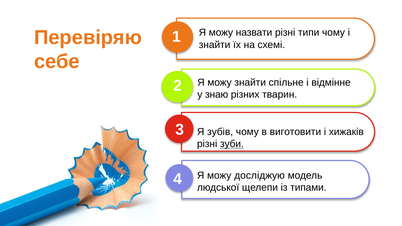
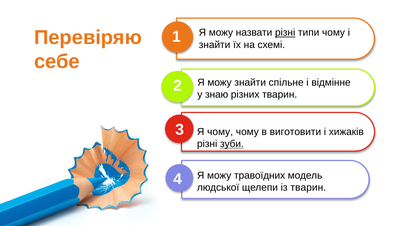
різні at (285, 33) underline: none -> present
Я зубів: зубів -> чому
досліджую: досліджую -> травоїдних
із типами: типами -> тварин
